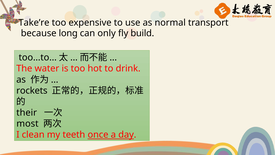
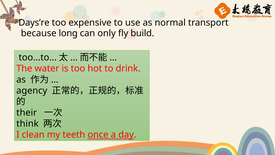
Take’re: Take’re -> Days’re
rockets: rockets -> agency
most: most -> think
